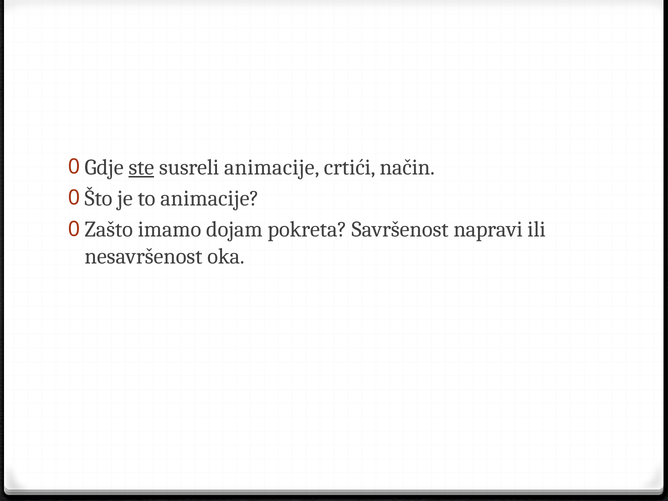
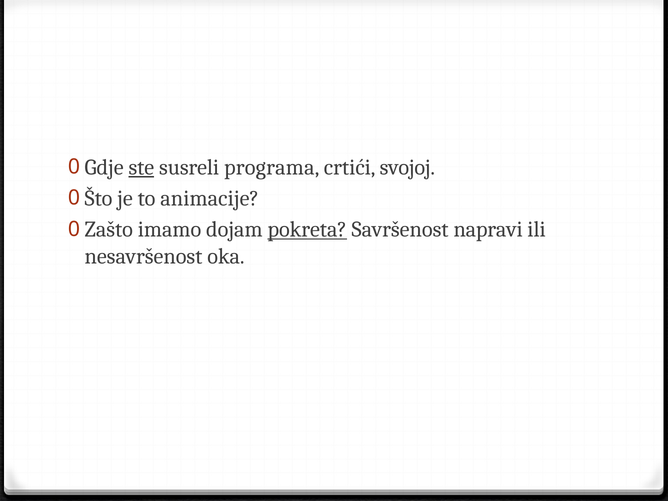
susreli animacije: animacije -> programa
način: način -> svojoj
pokreta underline: none -> present
